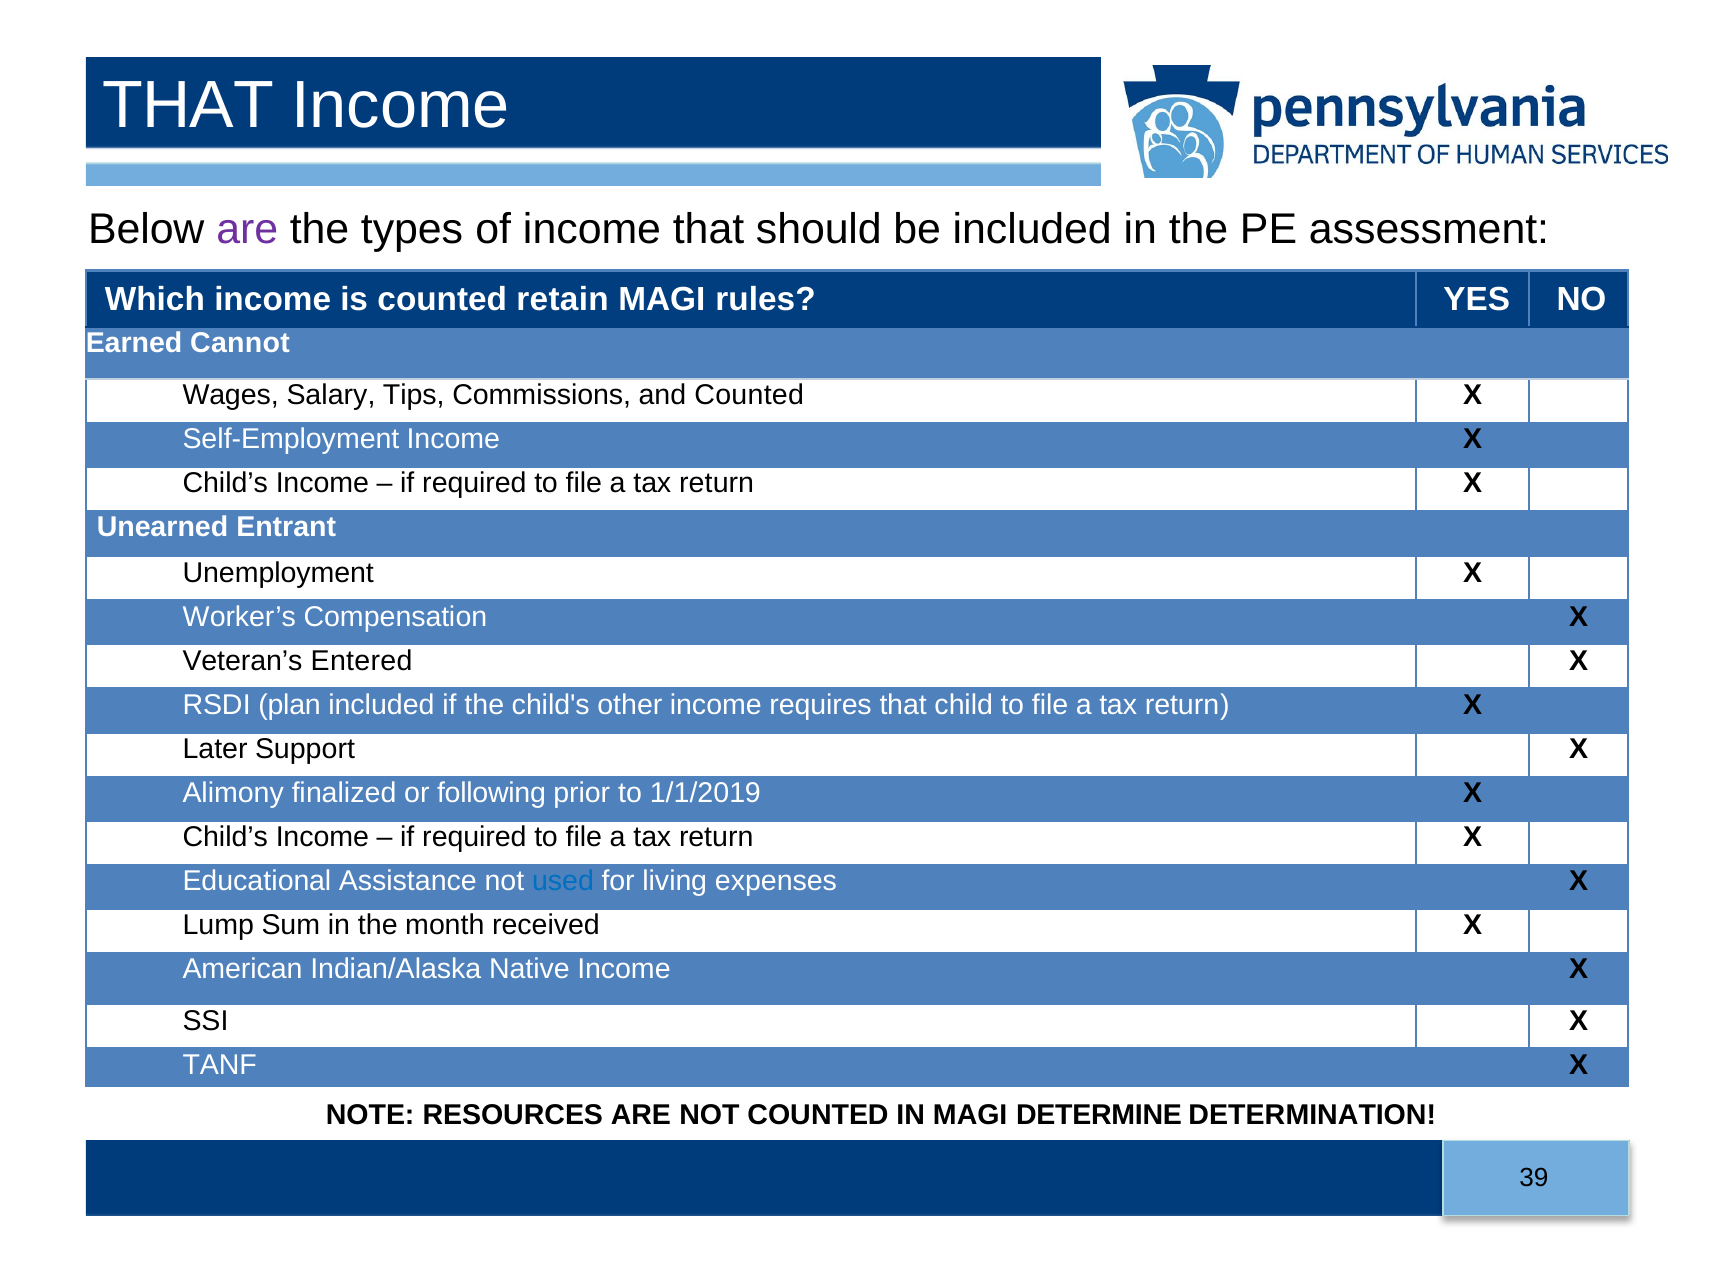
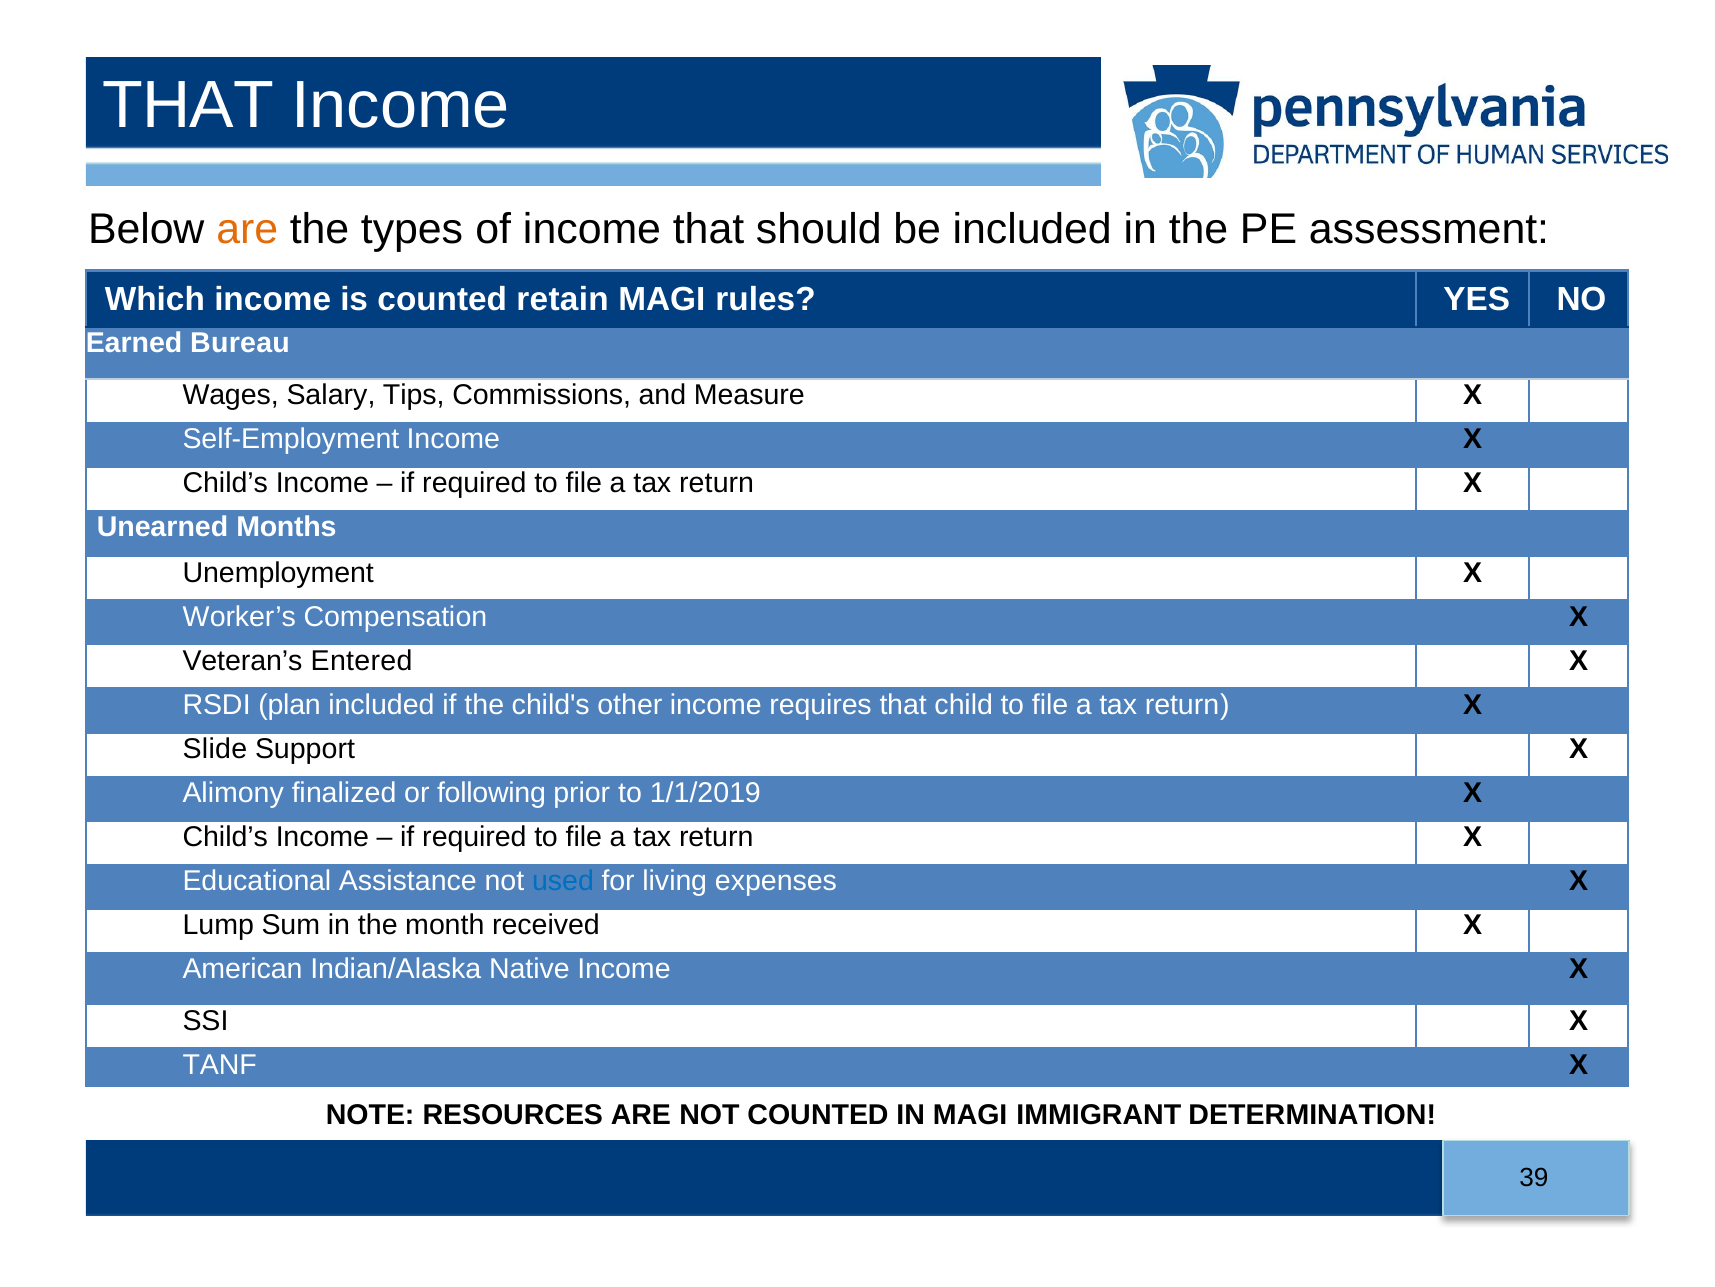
are at (247, 230) colour: purple -> orange
Cannot: Cannot -> Bureau
and Counted: Counted -> Measure
Entrant: Entrant -> Months
Later: Later -> Slide
DETERMINE: DETERMINE -> IMMIGRANT
